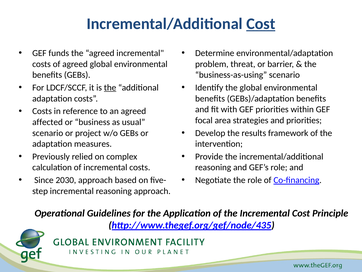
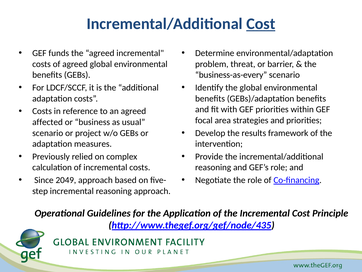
business-as-using: business-as-using -> business-as-every
the at (110, 88) underline: present -> none
2030: 2030 -> 2049
